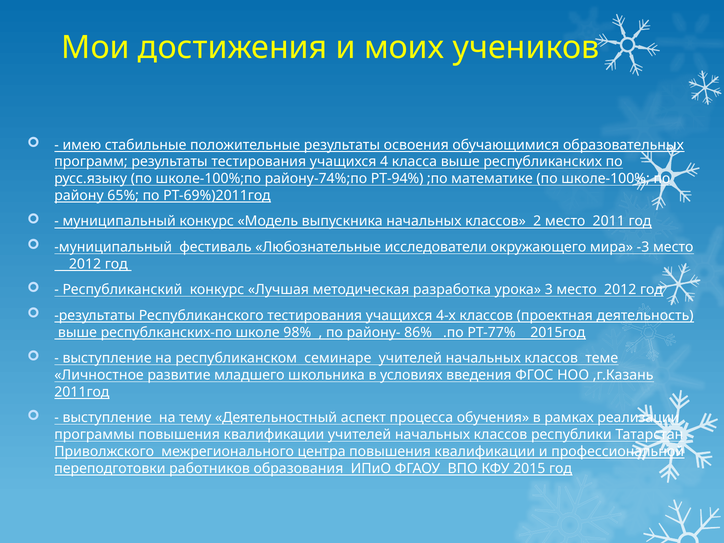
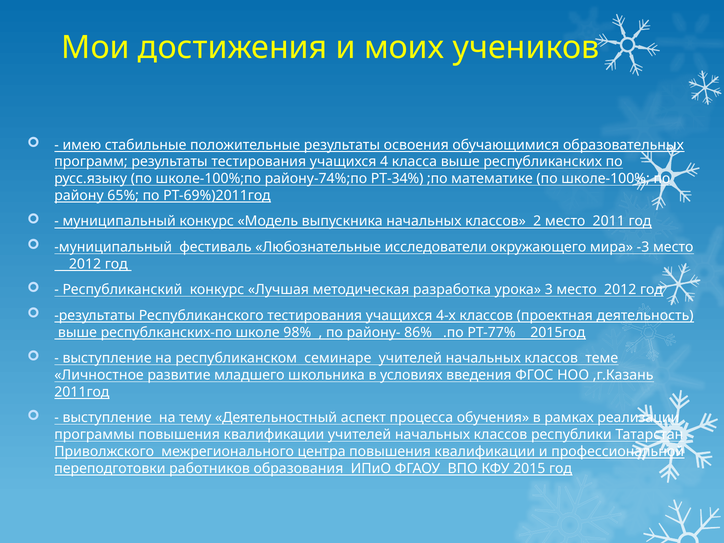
РТ-94%: РТ-94% -> РТ-34%
